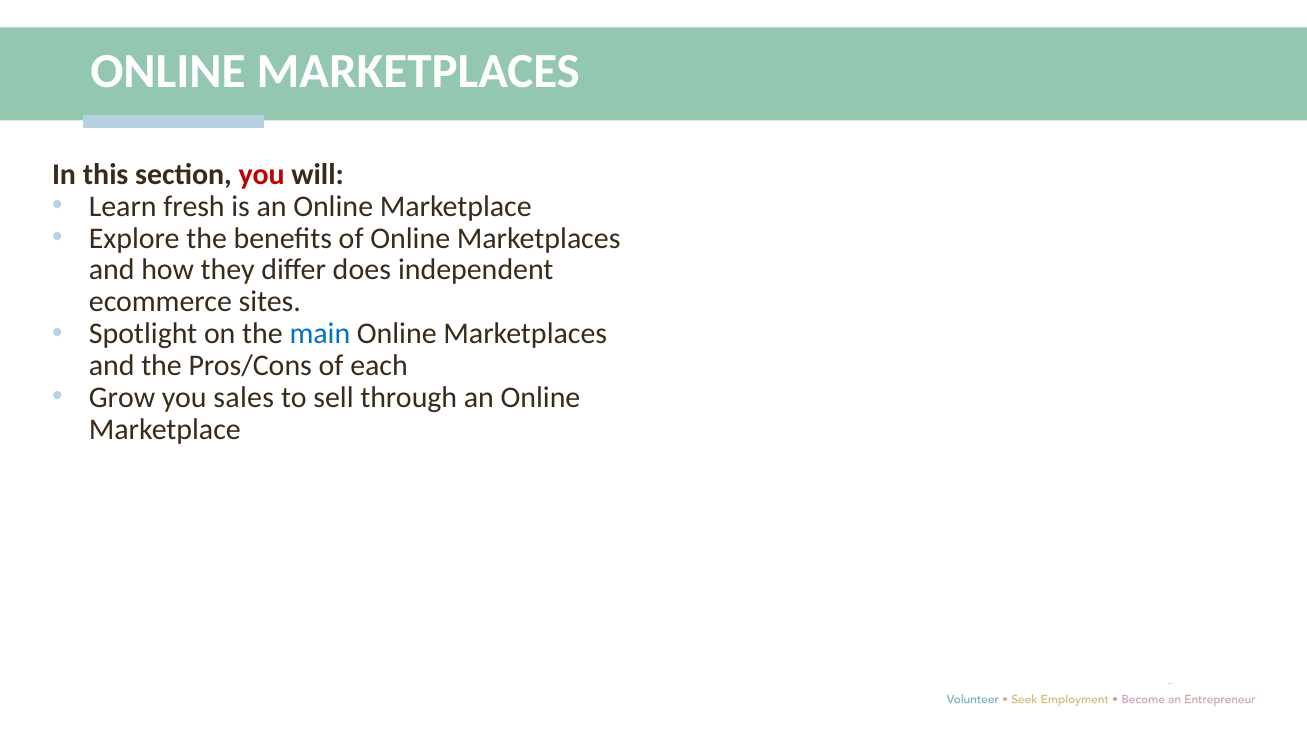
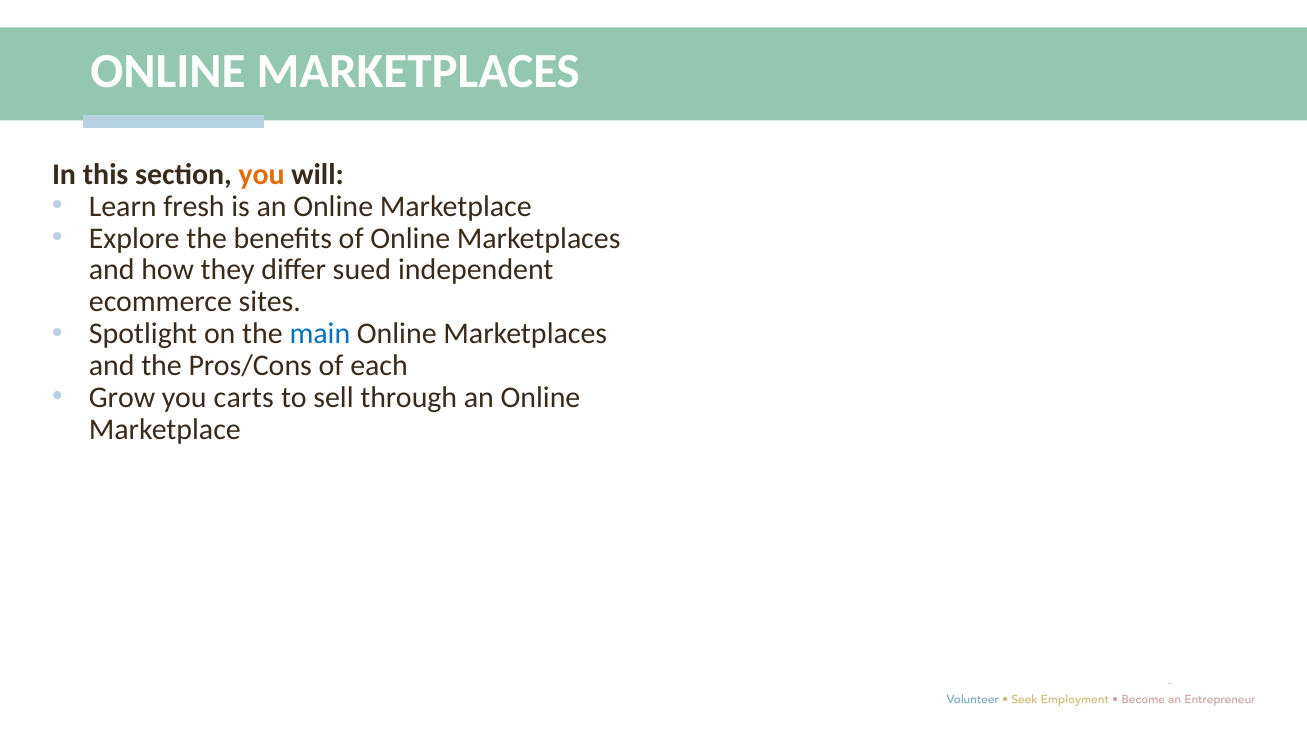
you at (262, 175) colour: red -> orange
does: does -> sued
sales: sales -> carts
